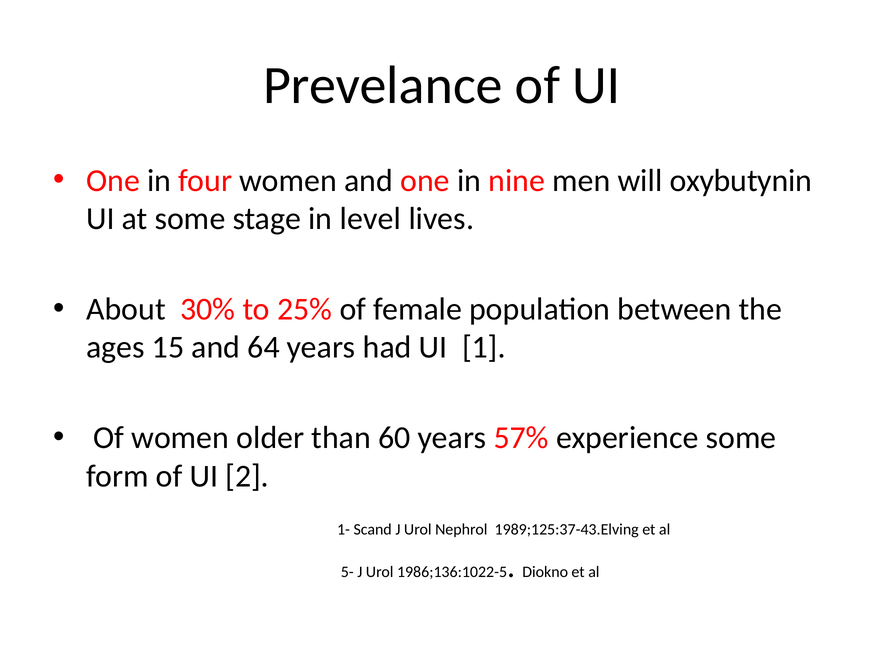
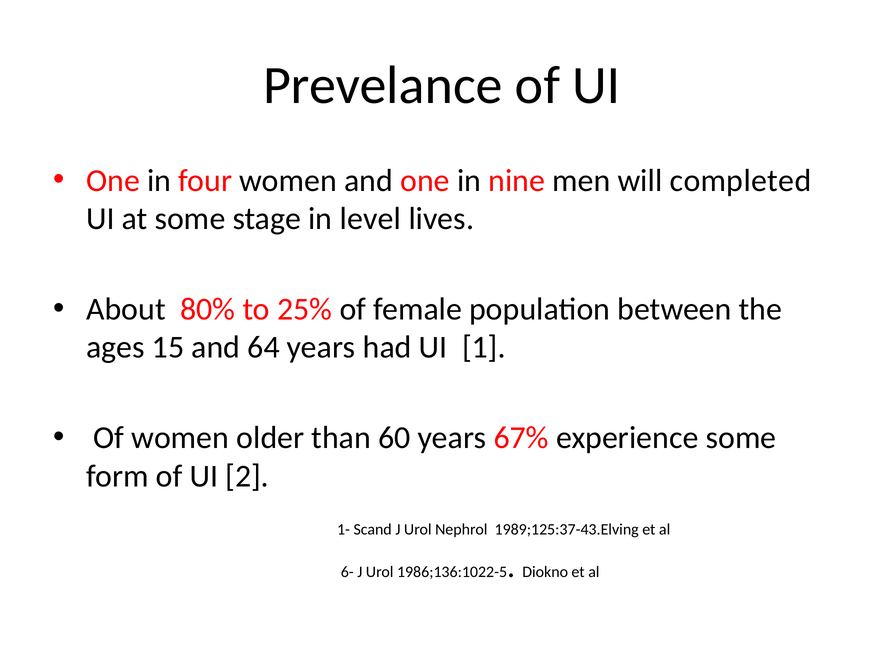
oxybutynin: oxybutynin -> completed
30%: 30% -> 80%
57%: 57% -> 67%
5-: 5- -> 6-
